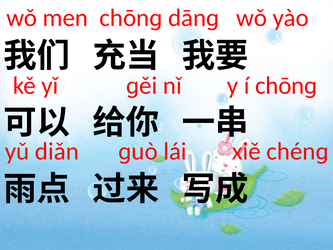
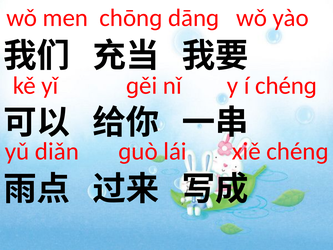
í chōnɡ: chōnɡ -> chénɡ
